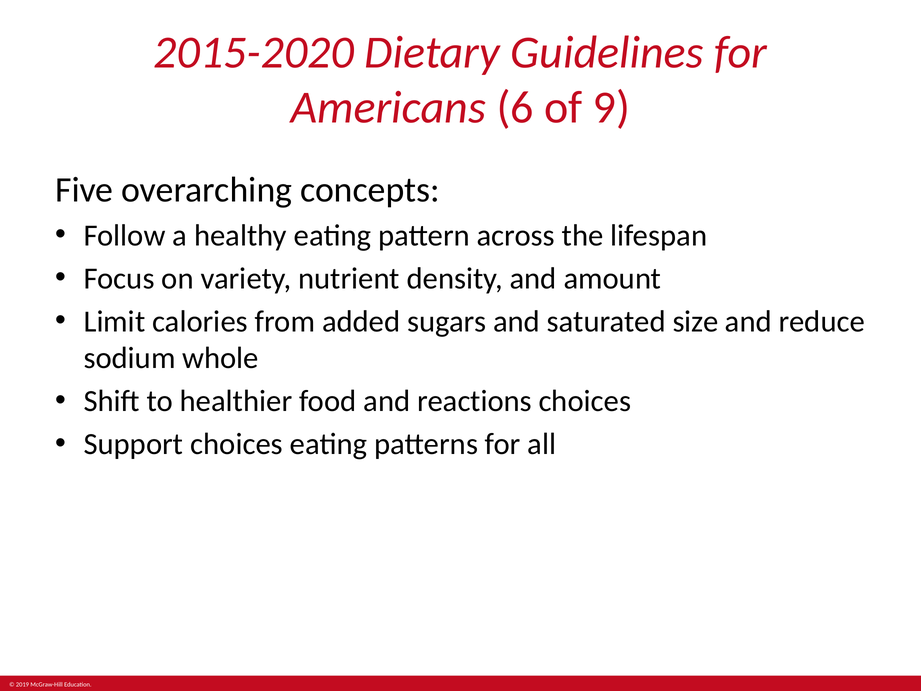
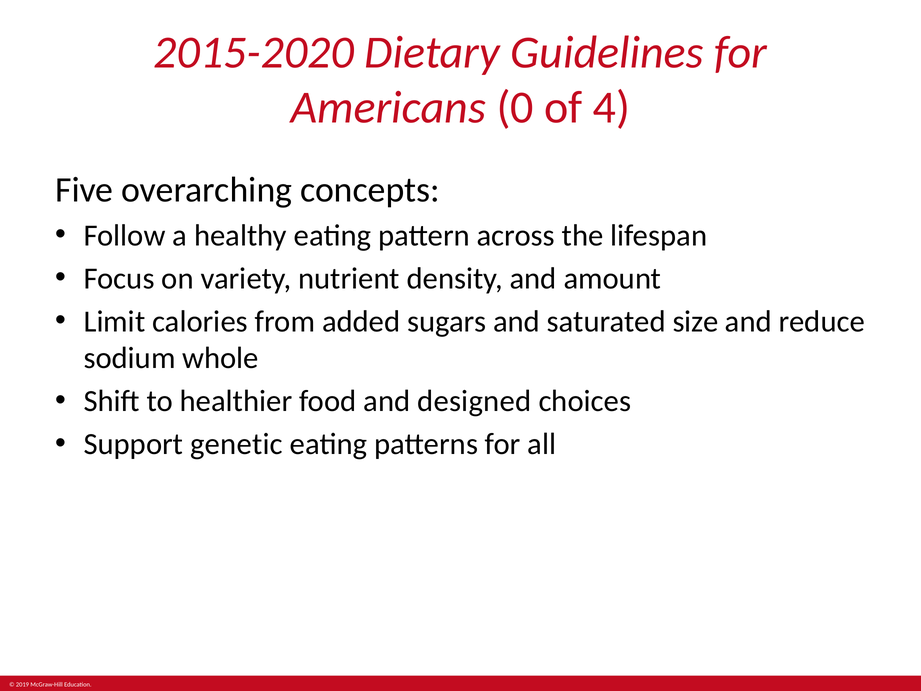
6: 6 -> 0
9: 9 -> 4
reactions: reactions -> designed
Support choices: choices -> genetic
